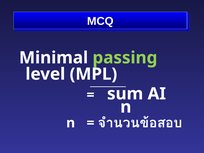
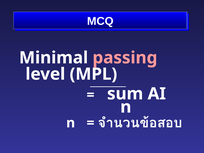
passing colour: light green -> pink
